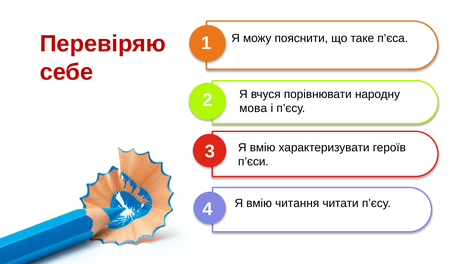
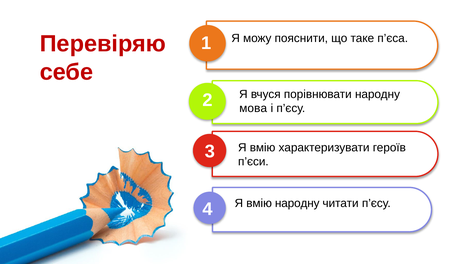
вмію читання: читання -> народну
